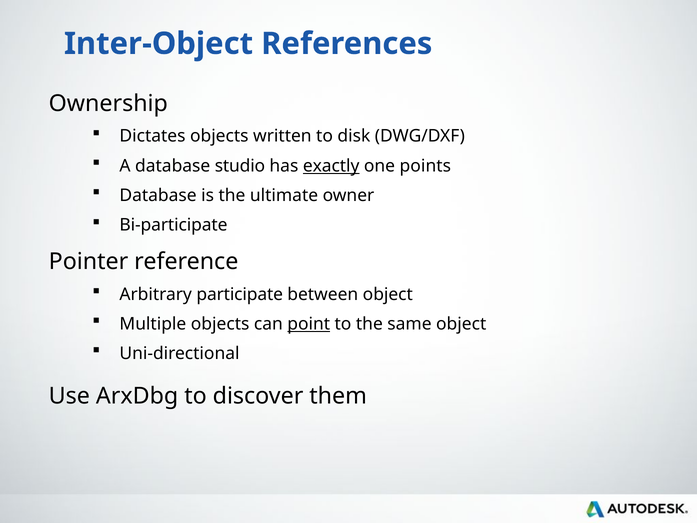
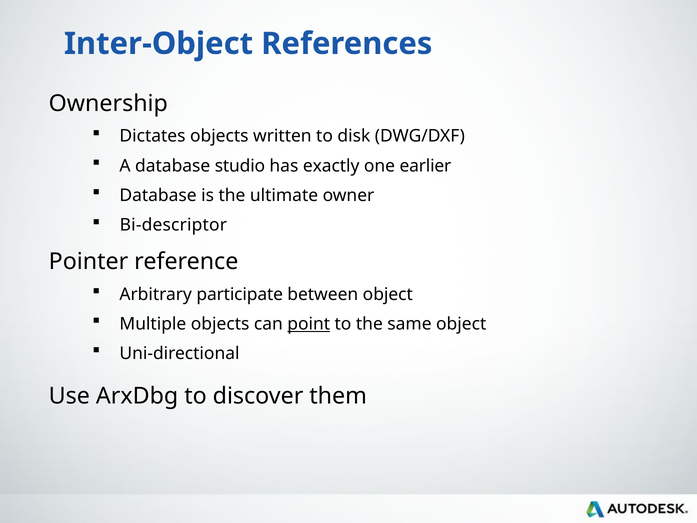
exactly underline: present -> none
points: points -> earlier
Bi-participate: Bi-participate -> Bi-descriptor
